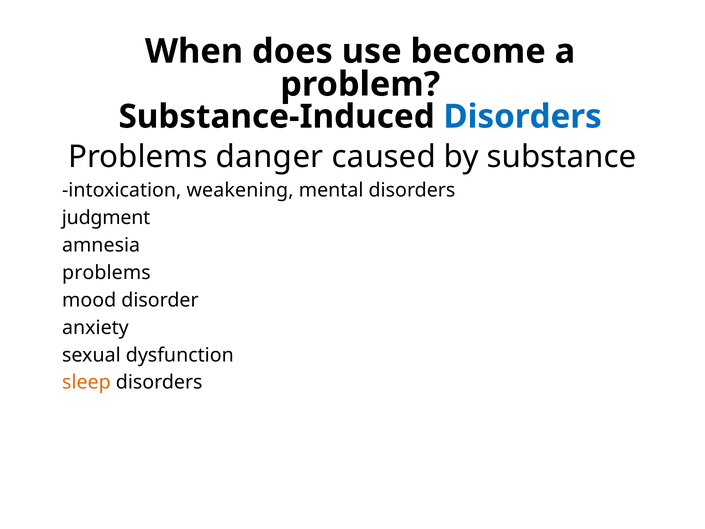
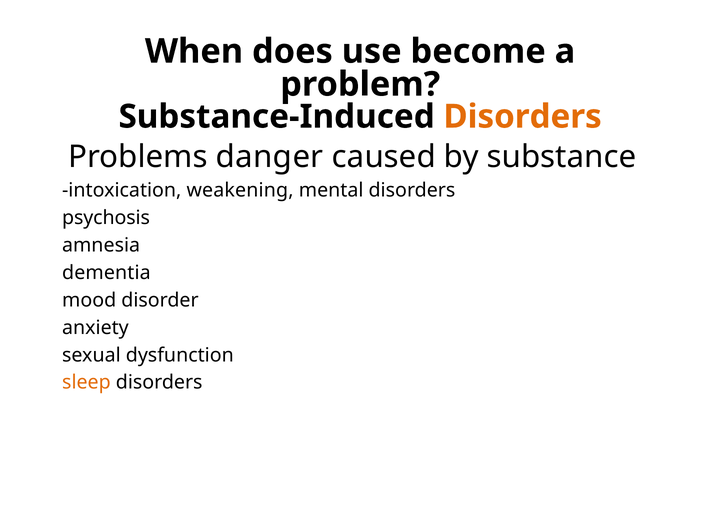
Disorders at (523, 117) colour: blue -> orange
judgment: judgment -> psychosis
problems at (106, 273): problems -> dementia
